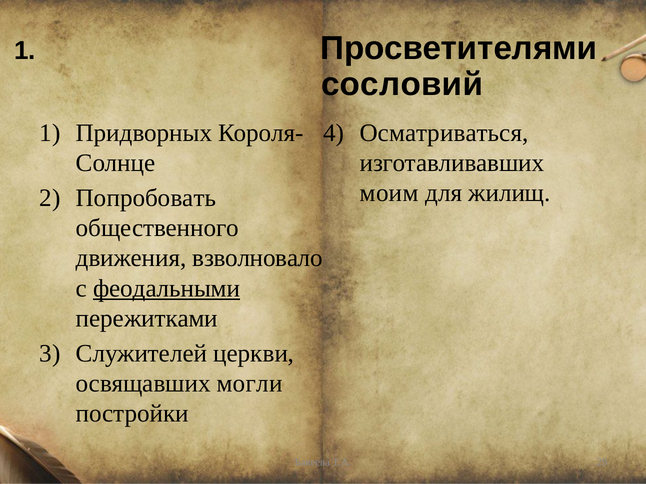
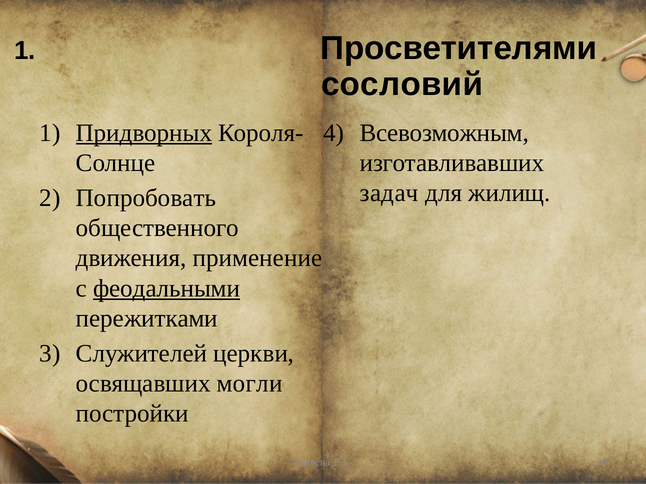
Придворных underline: none -> present
Осматриваться: Осматриваться -> Всевозможным
моим: моим -> задач
взволновало: взволновало -> применение
